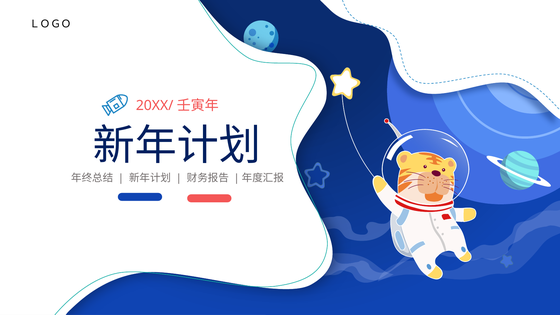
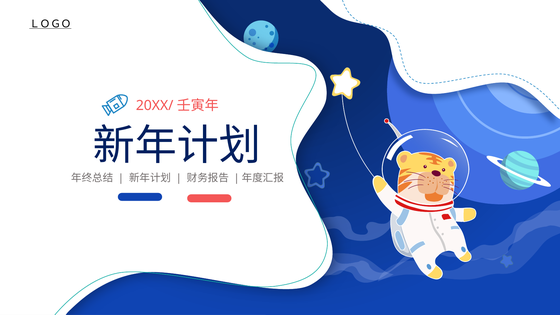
ＬＯＧＯ underline: none -> present
